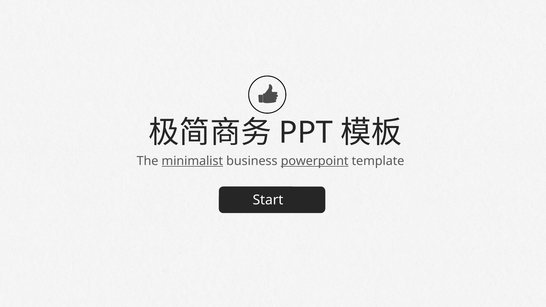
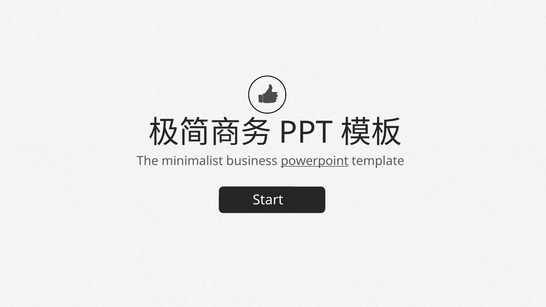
minimalist underline: present -> none
